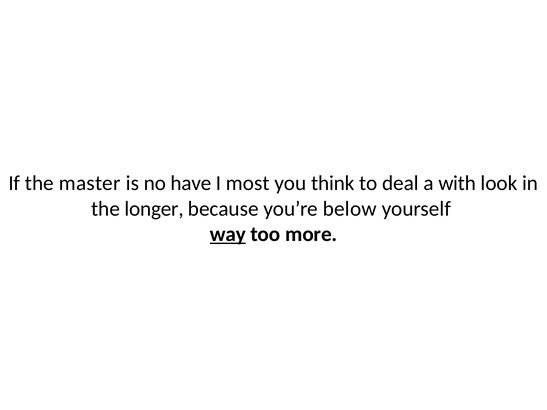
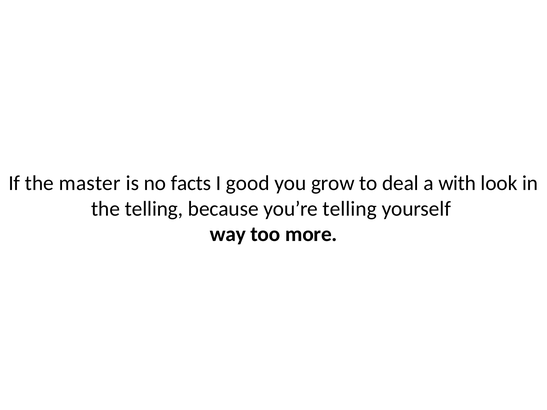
have: have -> facts
most: most -> good
think: think -> grow
the longer: longer -> telling
you’re below: below -> telling
way underline: present -> none
